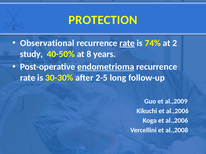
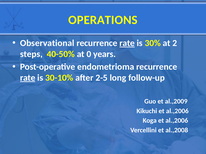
PROTECTION: PROTECTION -> OPERATIONS
74%: 74% -> 30%
study: study -> steps
8: 8 -> 0
endometrioma underline: present -> none
rate at (28, 78) underline: none -> present
30-30%: 30-30% -> 30-10%
